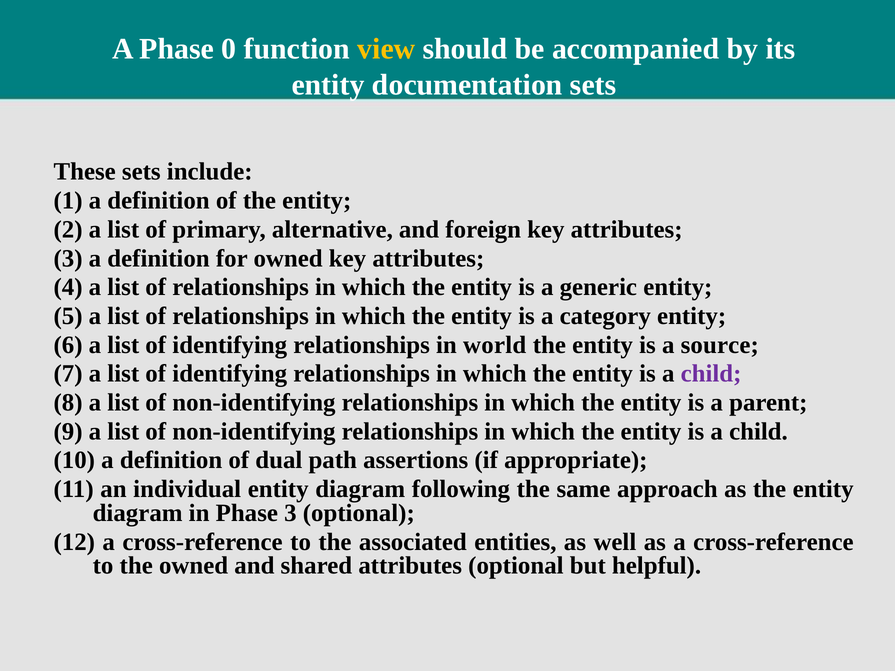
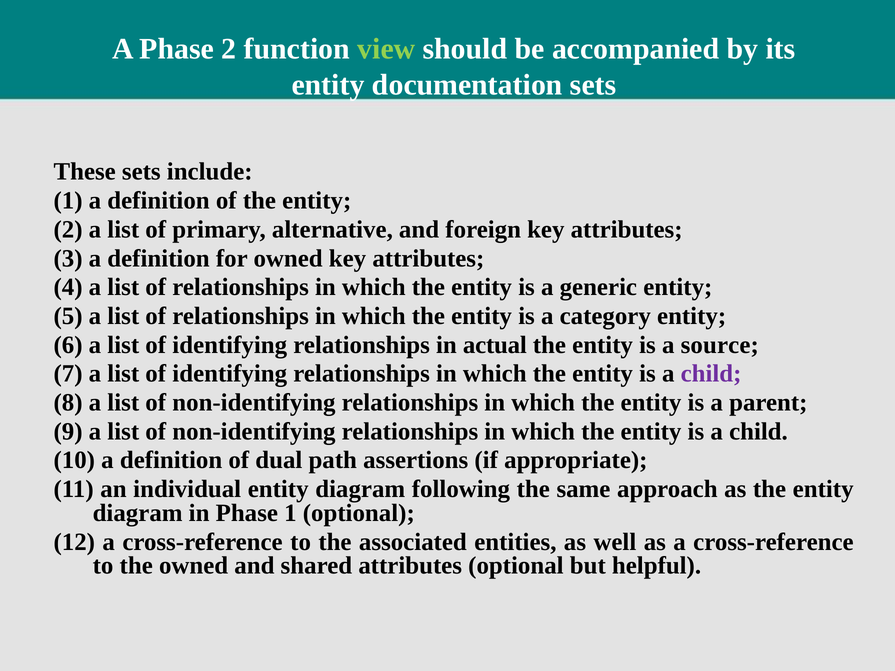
Phase 0: 0 -> 2
view colour: yellow -> light green
world: world -> actual
Phase 3: 3 -> 1
